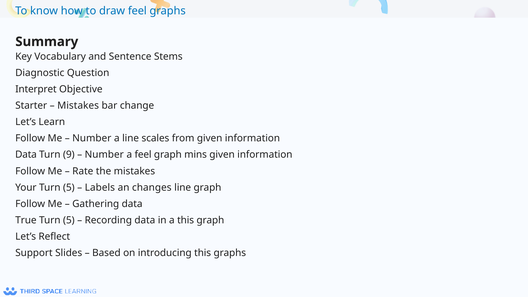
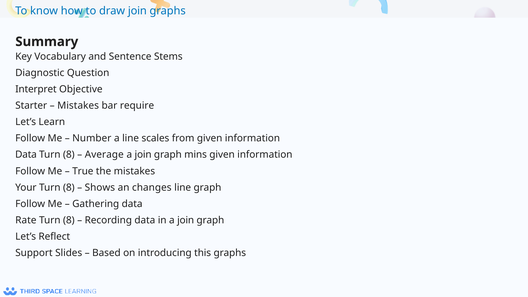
feel at (137, 11): feel -> join
change: change -> require
9 at (69, 155): 9 -> 8
Number at (104, 155): Number -> Average
feel at (143, 155): feel -> join
Rate: Rate -> True
Your Turn 5: 5 -> 8
Labels: Labels -> Shows
True: True -> Rate
5 at (69, 220): 5 -> 8
in a this: this -> join
